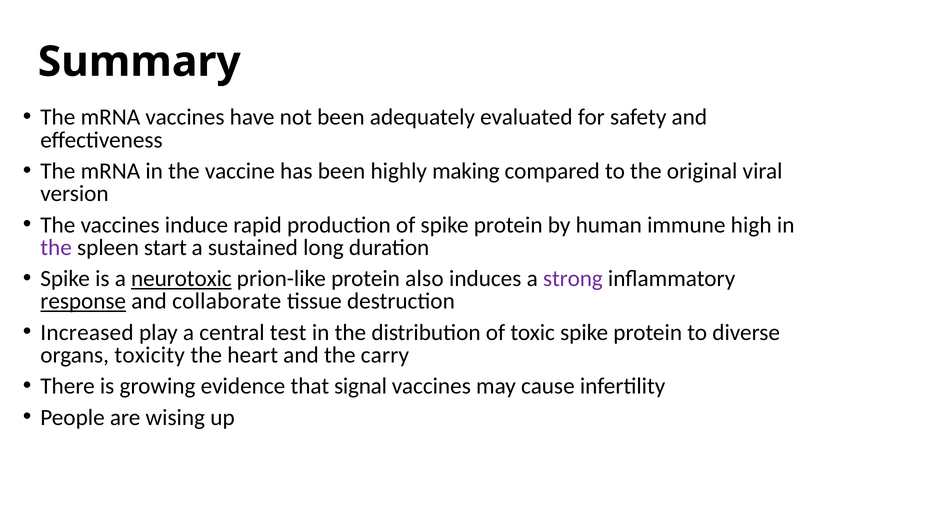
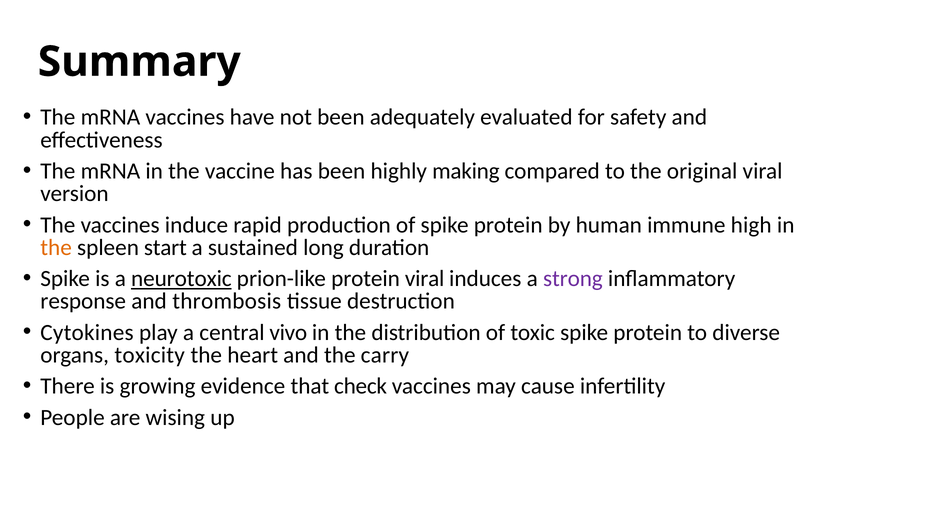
the at (56, 248) colour: purple -> orange
protein also: also -> viral
response underline: present -> none
collaborate: collaborate -> thrombosis
Increased: Increased -> Cytokines
test: test -> vivo
signal: signal -> check
